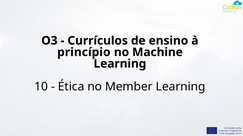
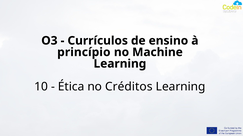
Member: Member -> Créditos
